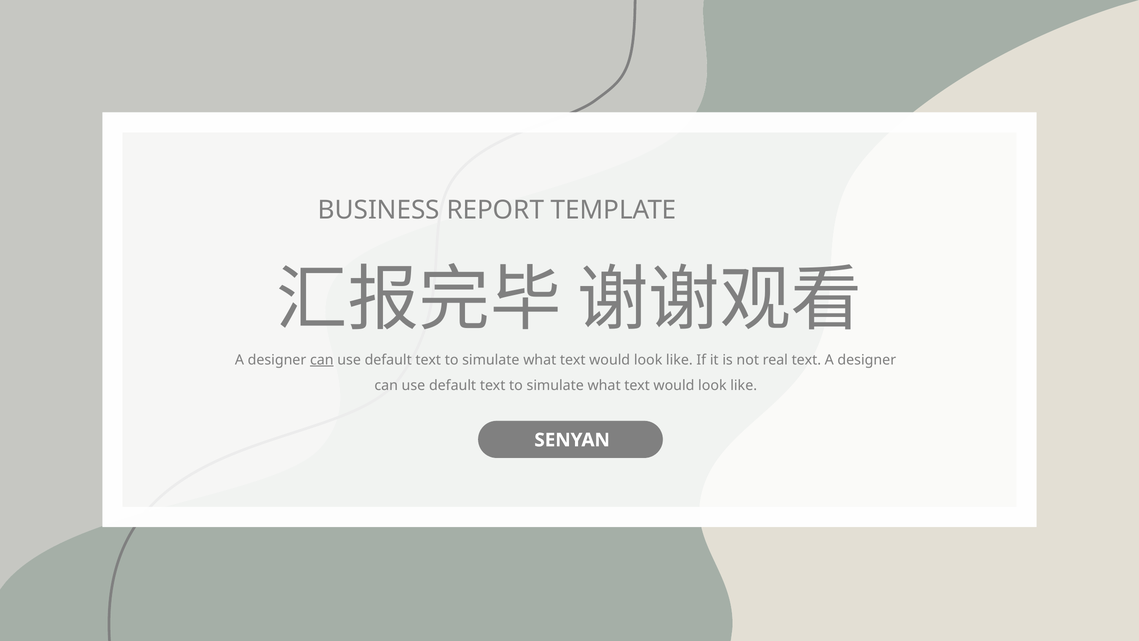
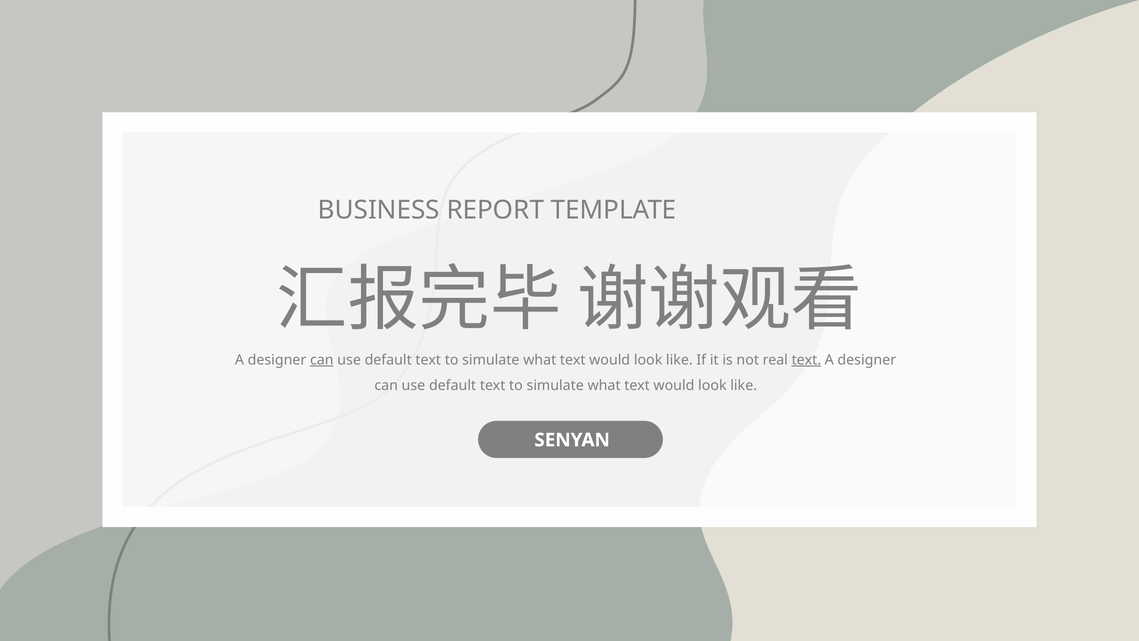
text at (806, 360) underline: none -> present
